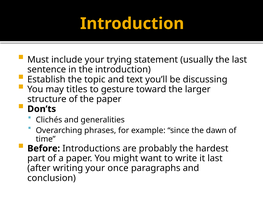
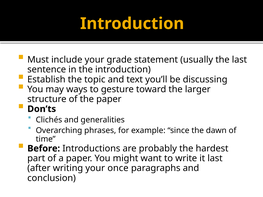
trying: trying -> grade
titles: titles -> ways
